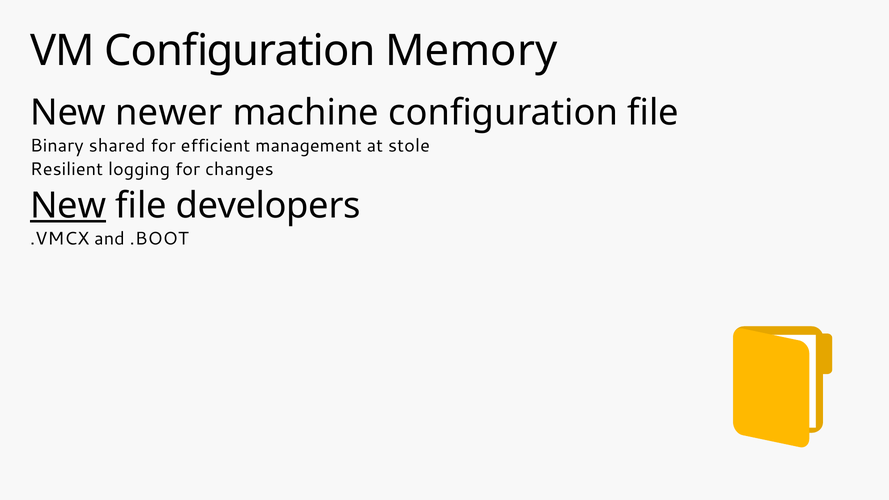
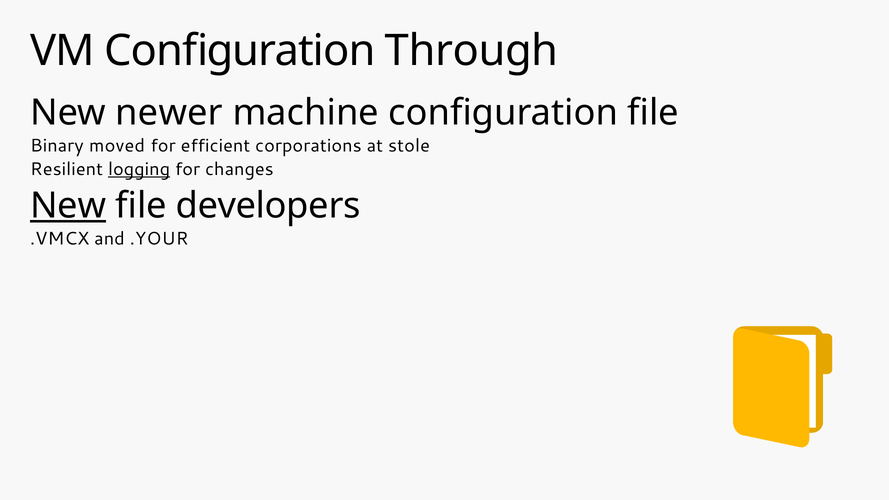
Memory: Memory -> Through
shared: shared -> moved
management: management -> corporations
logging underline: none -> present
.BOOT: .BOOT -> .YOUR
